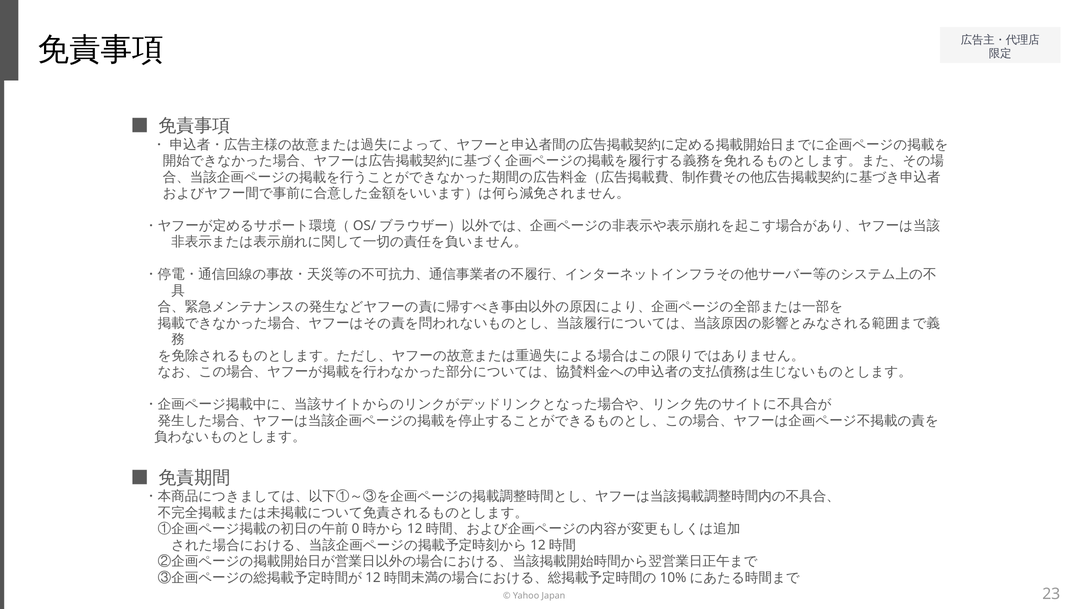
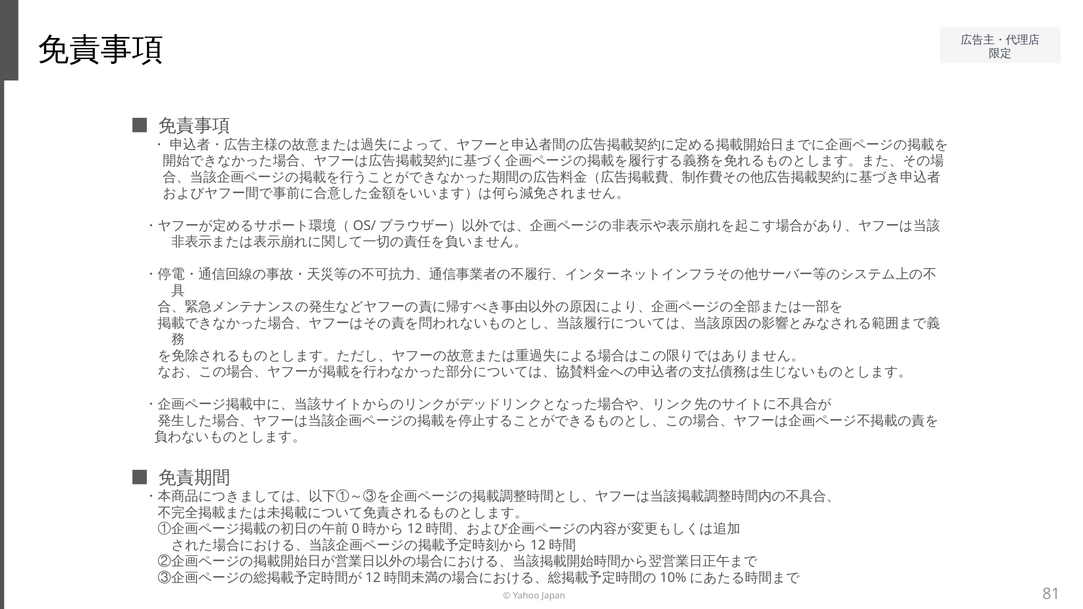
23: 23 -> 81
